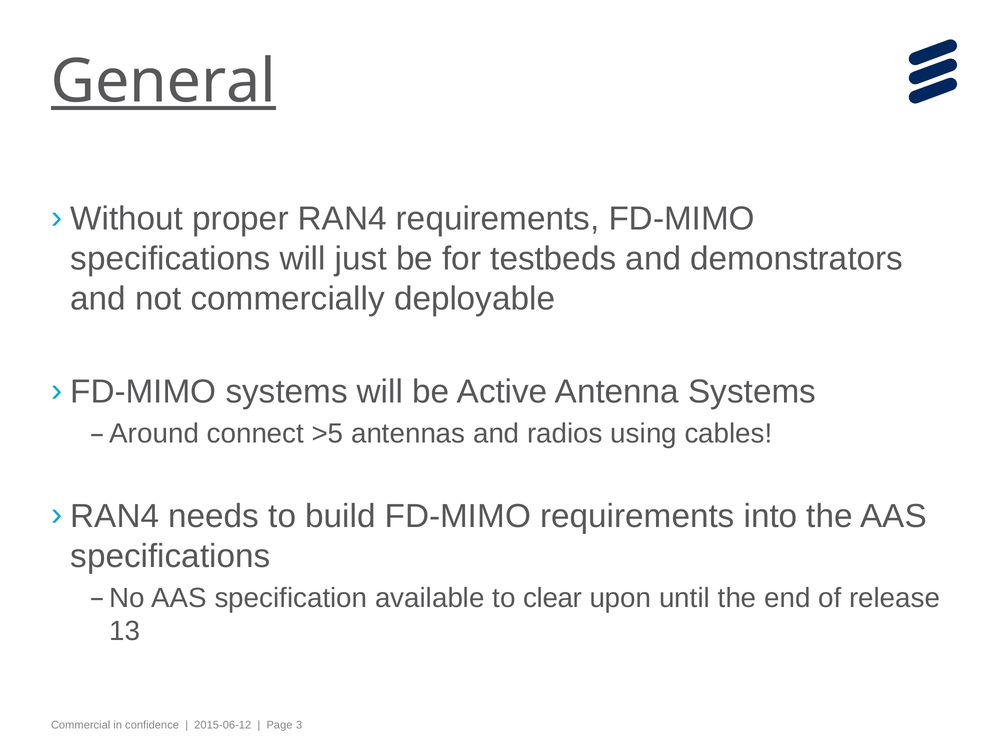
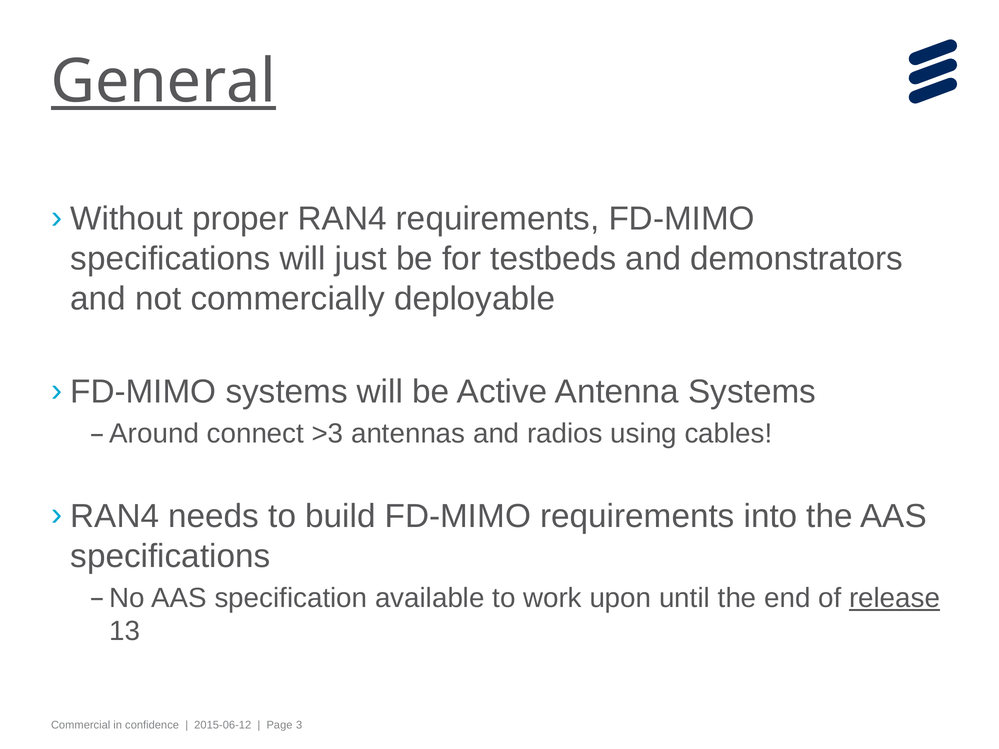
>5: >5 -> >3
clear: clear -> work
release underline: none -> present
